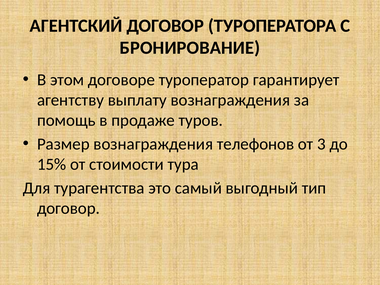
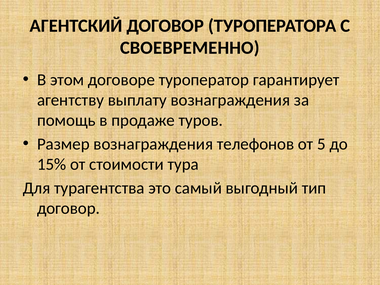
БРОНИРОВАНИЕ: БРОНИРОВАНИЕ -> СВОЕВРЕМЕННО
3: 3 -> 5
